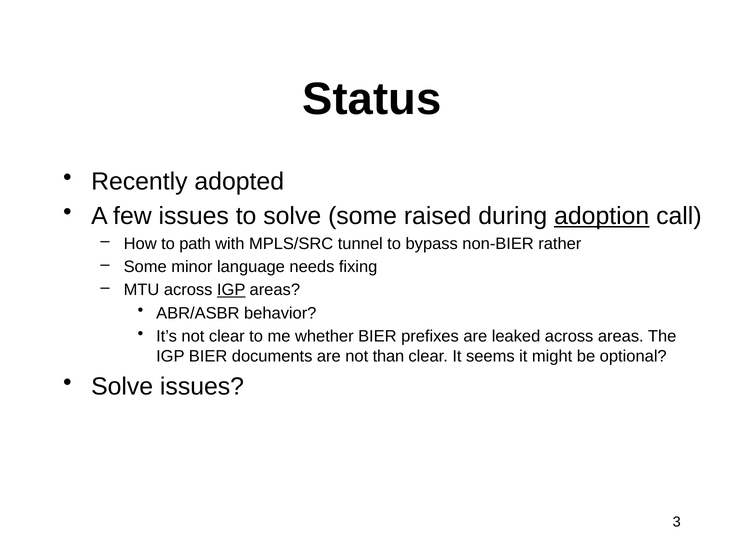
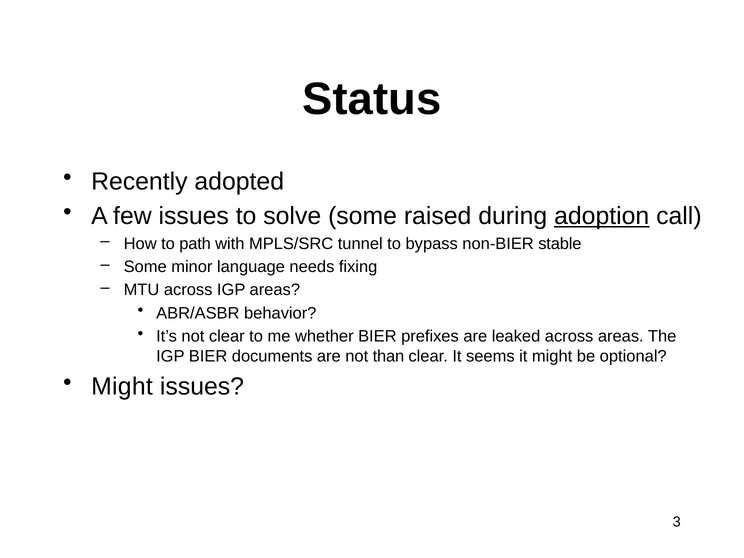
rather: rather -> stable
IGP at (231, 290) underline: present -> none
Solve at (122, 386): Solve -> Might
